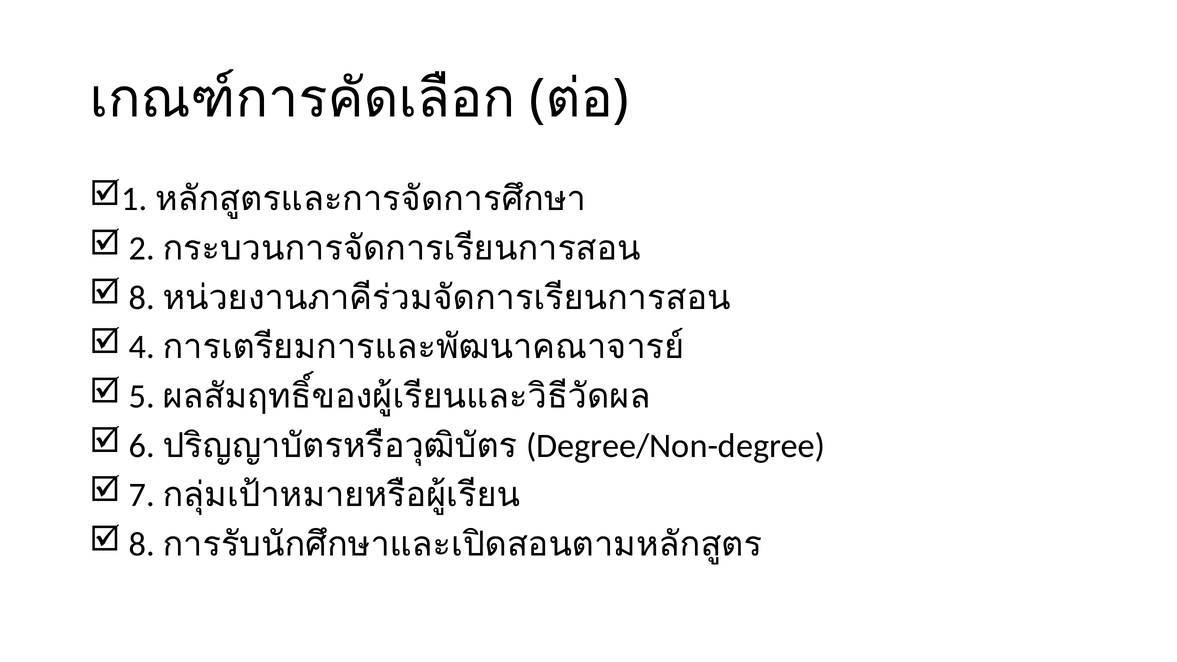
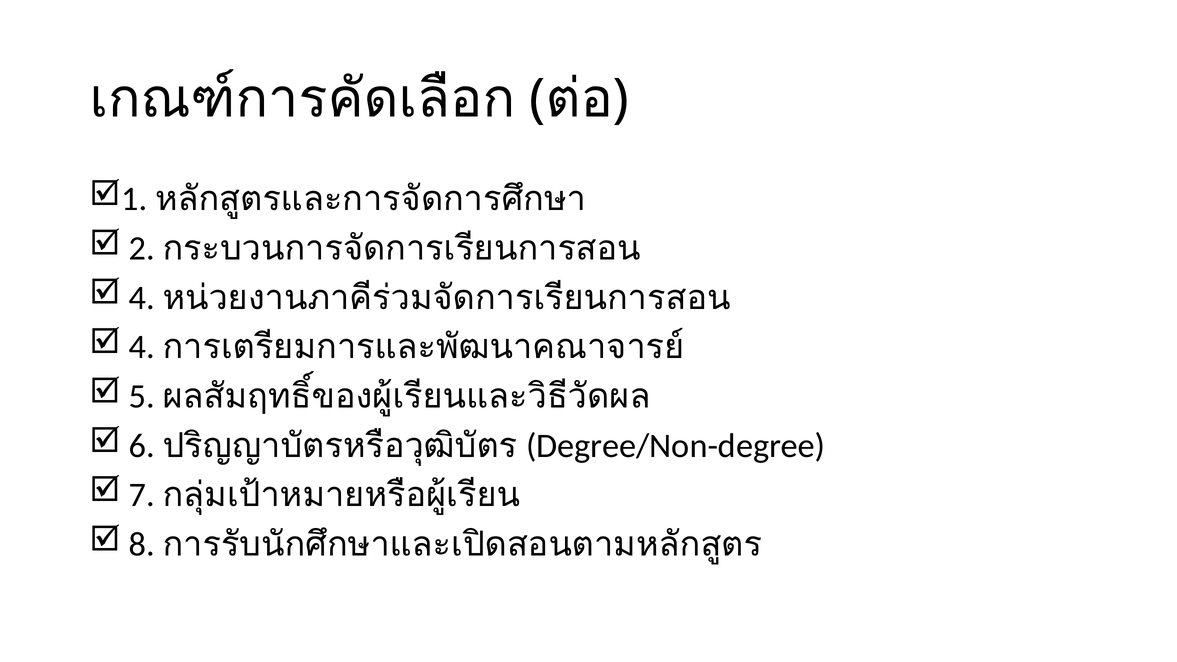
8 at (142, 298): 8 -> 4
